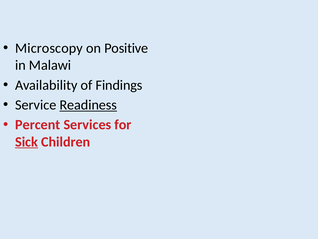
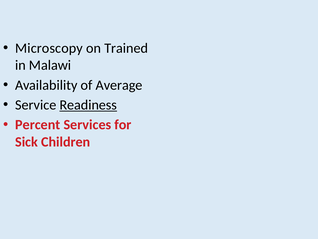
Positive: Positive -> Trained
Findings: Findings -> Average
Sick underline: present -> none
